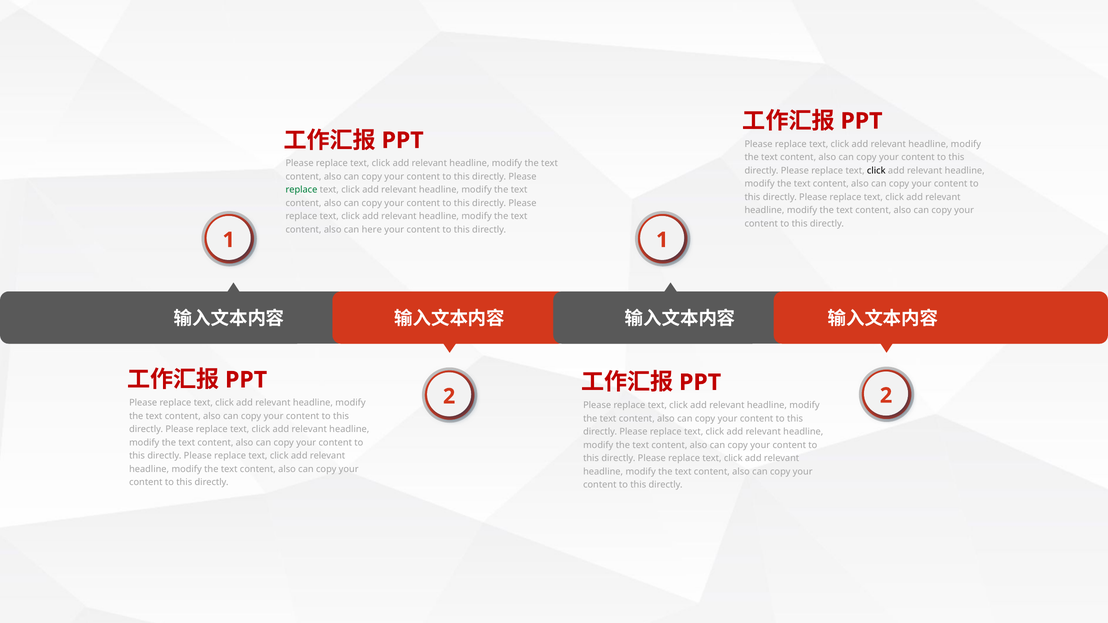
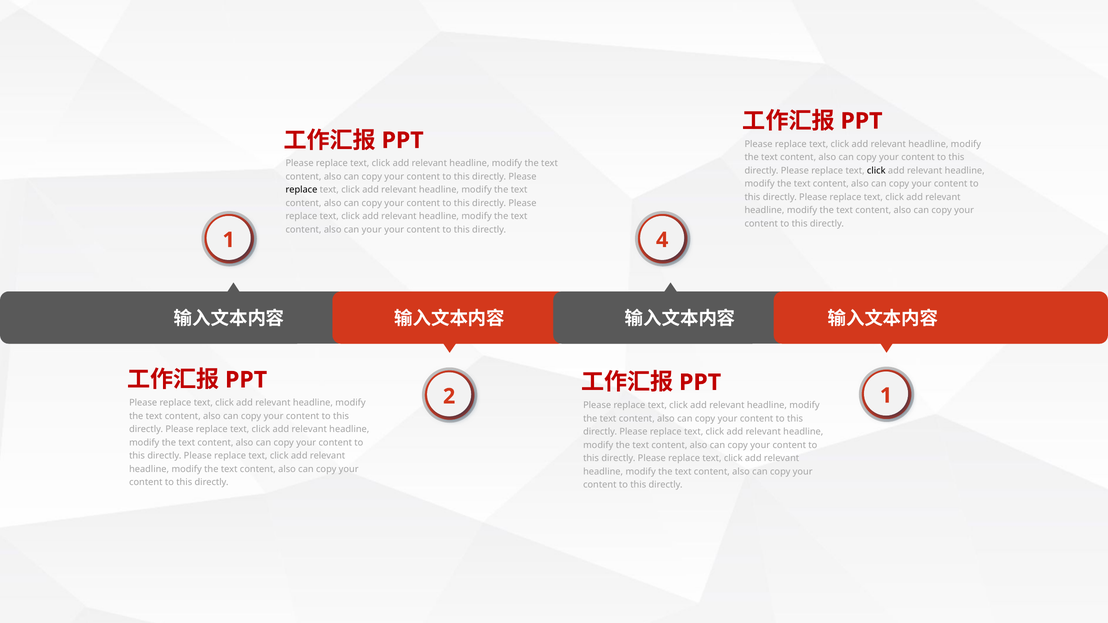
replace at (301, 190) colour: green -> black
can here: here -> your
1 1: 1 -> 4
2 2: 2 -> 1
